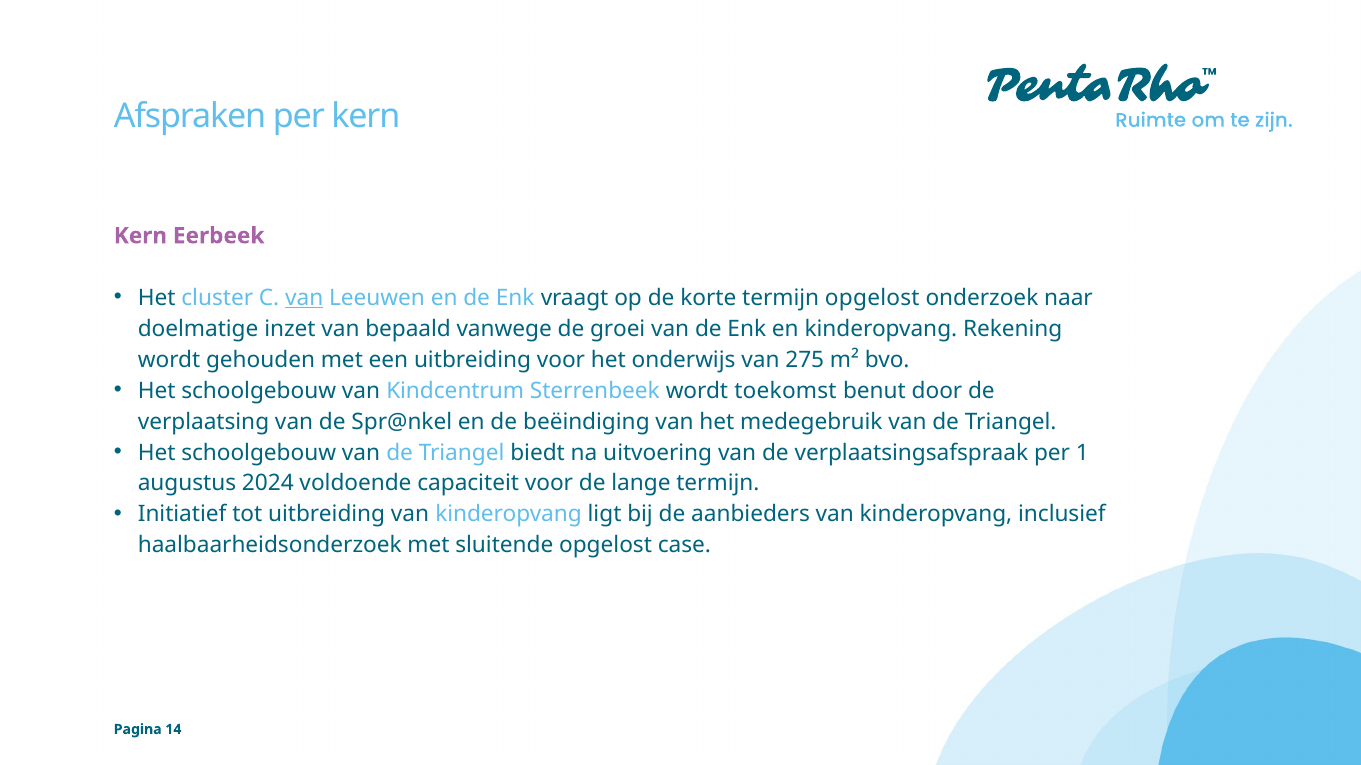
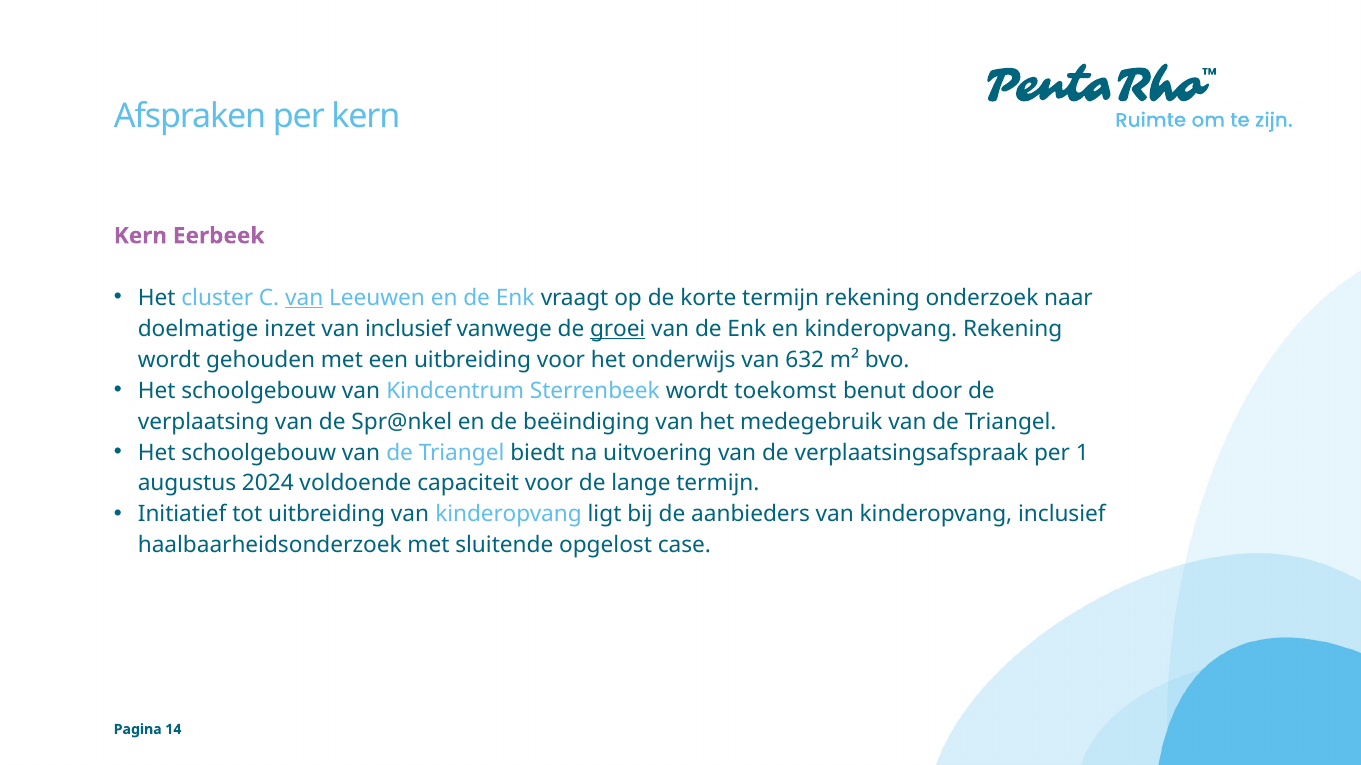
termijn opgelost: opgelost -> rekening
van bepaald: bepaald -> inclusief
groei underline: none -> present
275: 275 -> 632
